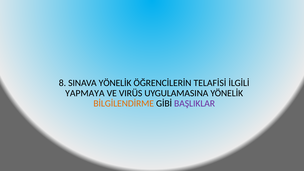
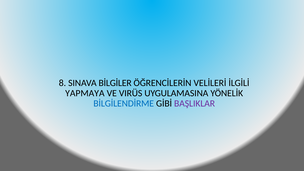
SINAVA YÖNELİK: YÖNELİK -> BİLGİLER
TELAFİSİ: TELAFİSİ -> VELİLERİ
BİLGİLENDİRME colour: orange -> blue
